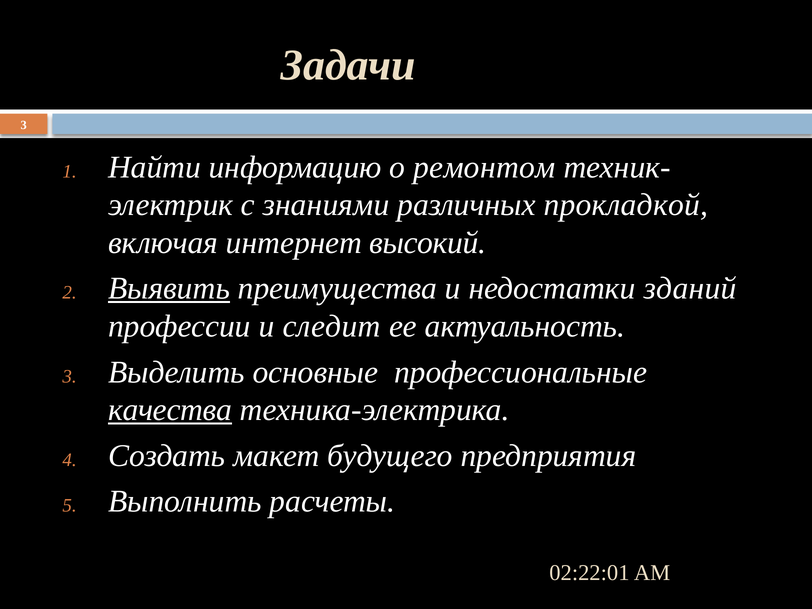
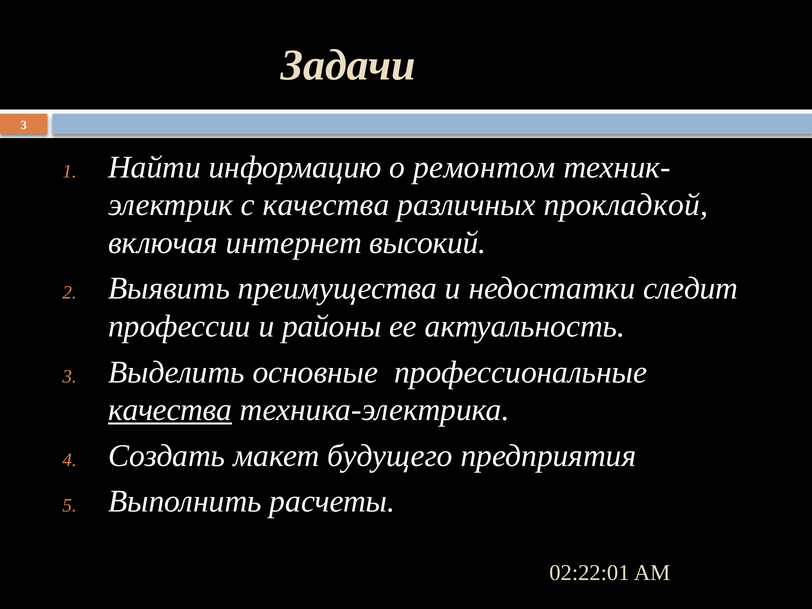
с знаниями: знаниями -> качества
Выявить underline: present -> none
зданий: зданий -> следит
следит: следит -> районы
